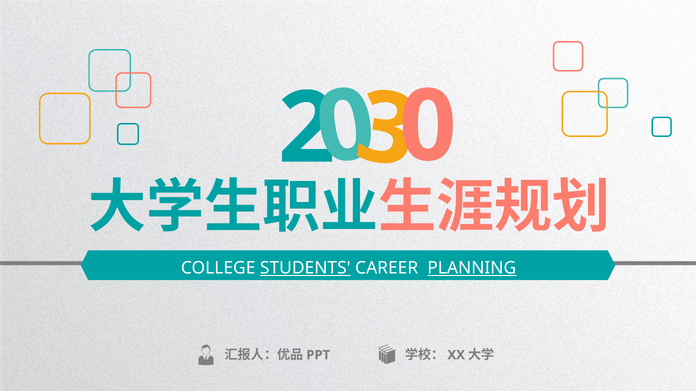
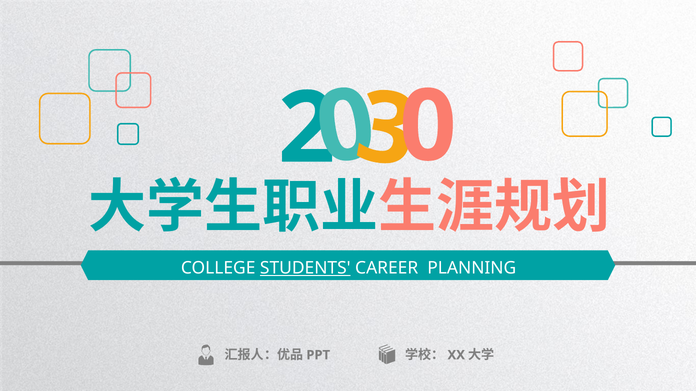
PLANNING underline: present -> none
